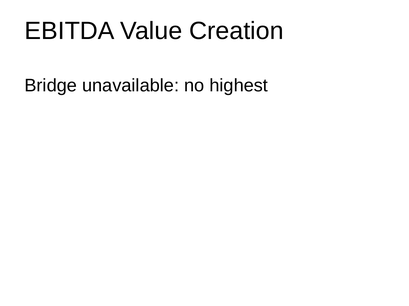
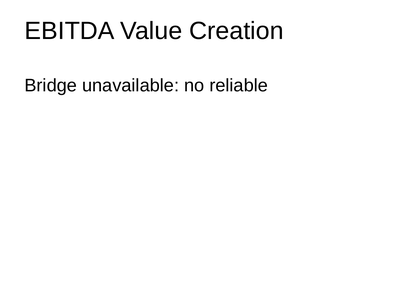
highest: highest -> reliable
